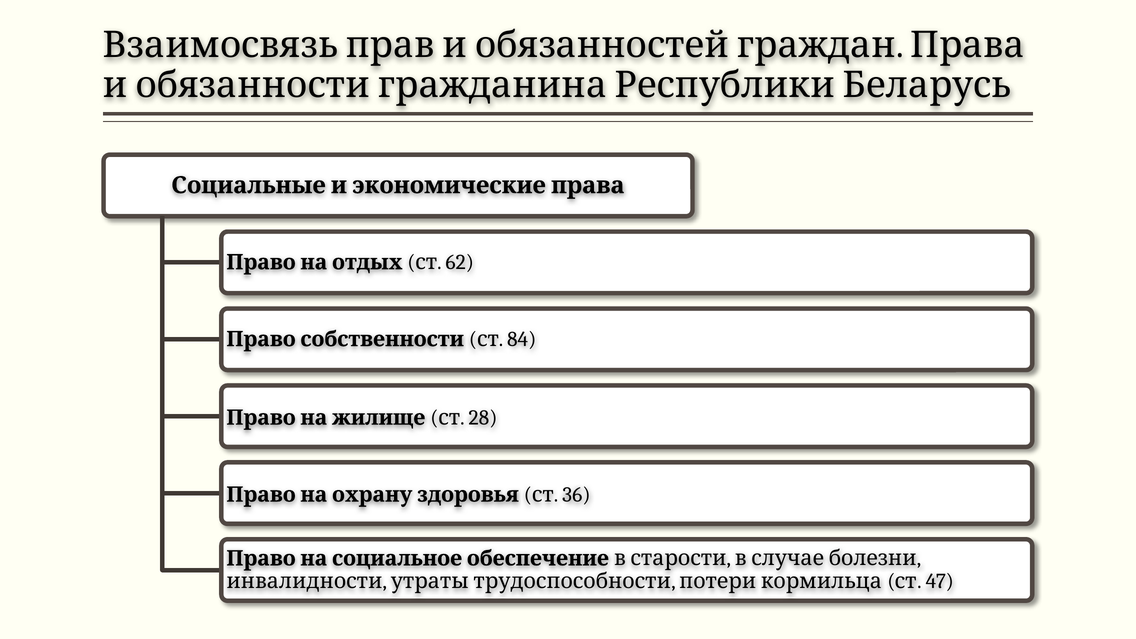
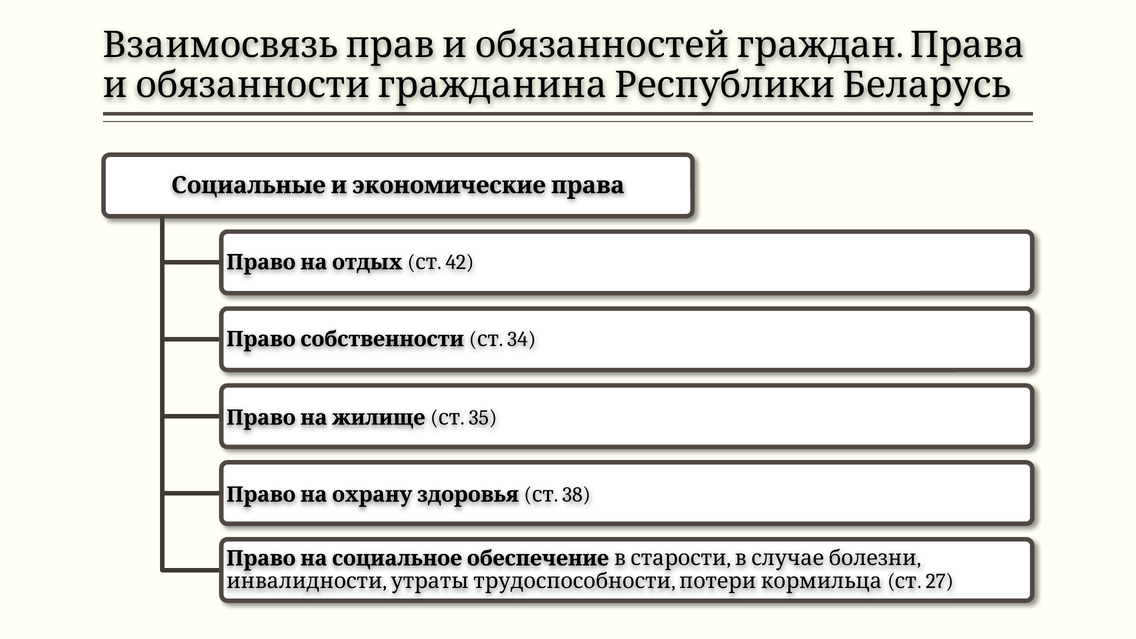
62: 62 -> 42
84: 84 -> 34
28: 28 -> 35
36: 36 -> 38
47: 47 -> 27
